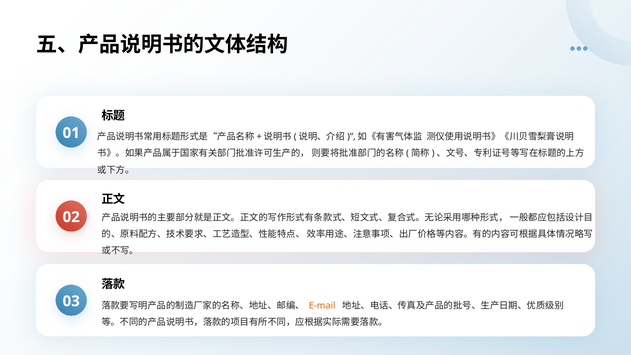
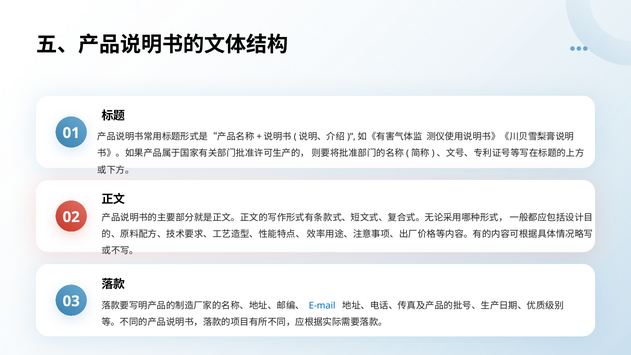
E-mail colour: orange -> blue
